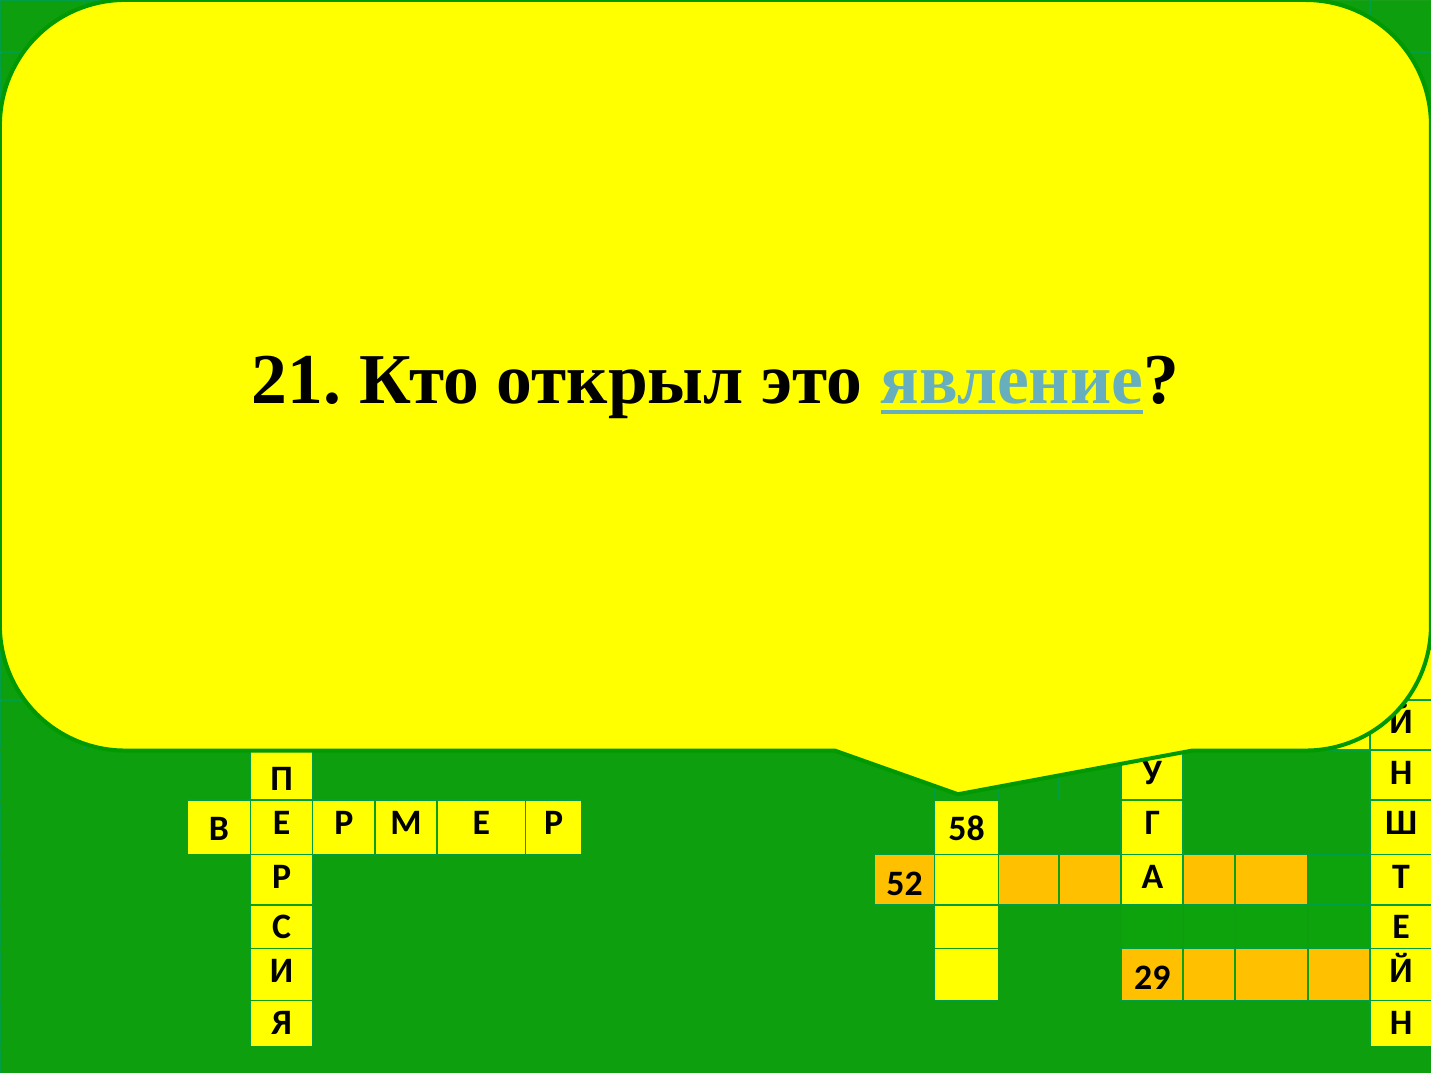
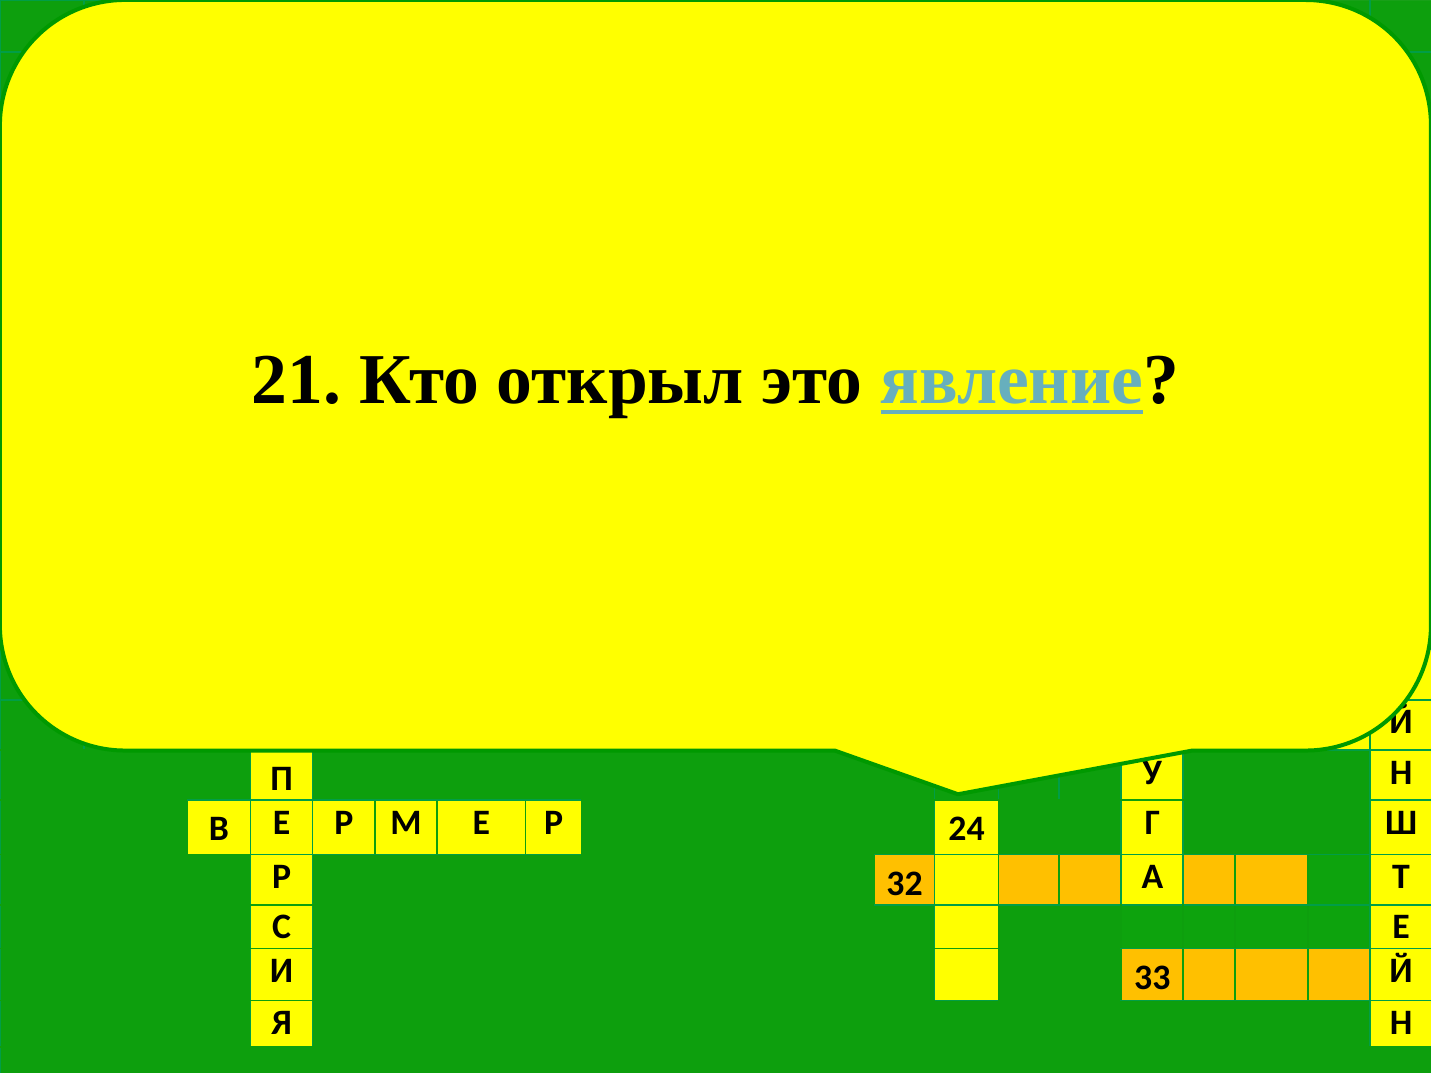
58: 58 -> 24
52: 52 -> 32
29: 29 -> 33
